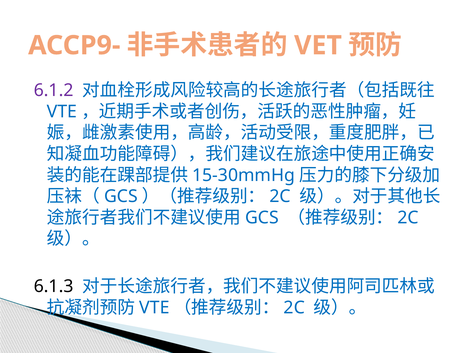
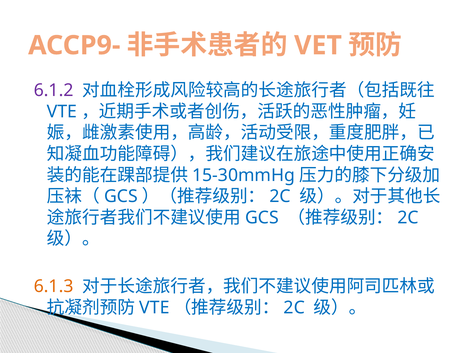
6.1.3 colour: black -> orange
